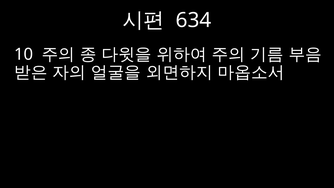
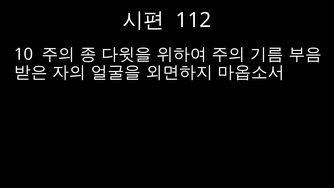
634: 634 -> 112
